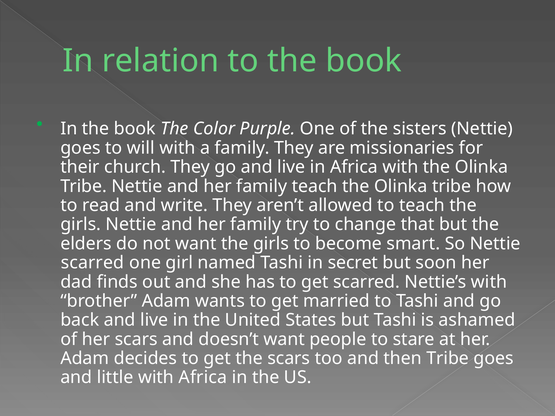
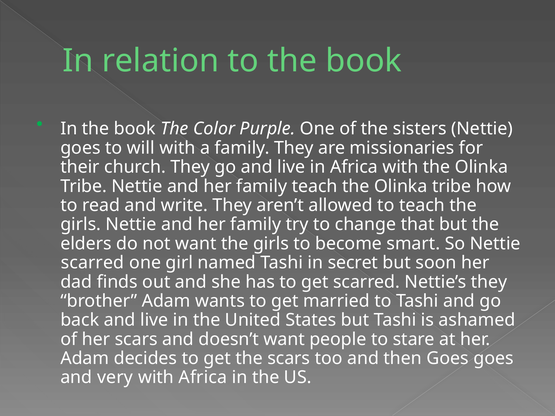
Nettie’s with: with -> they
then Tribe: Tribe -> Goes
little: little -> very
